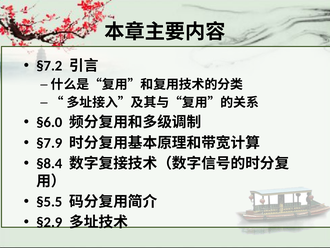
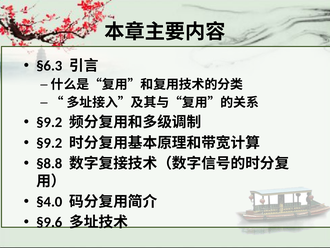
§7.2: §7.2 -> §6.3
§6.0 at (49, 122): §6.0 -> §9.2
§7.9 at (49, 143): §7.9 -> §9.2
§8.4: §8.4 -> §8.8
§5.5: §5.5 -> §4.0
§2.9: §2.9 -> §9.6
